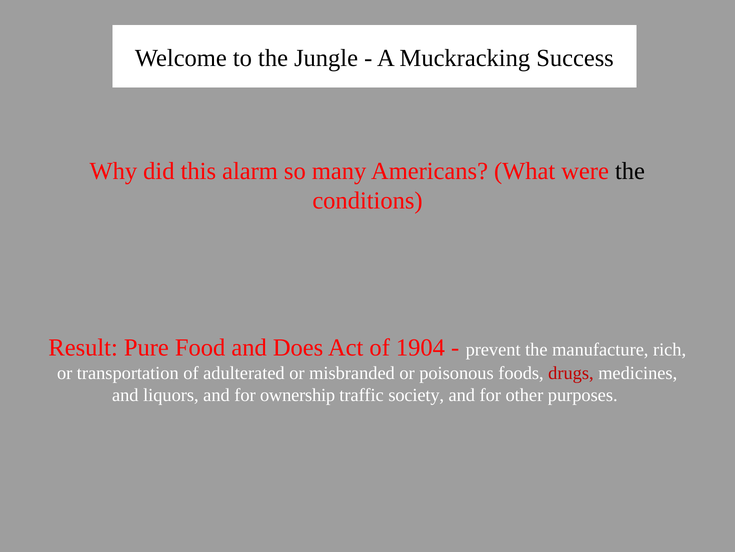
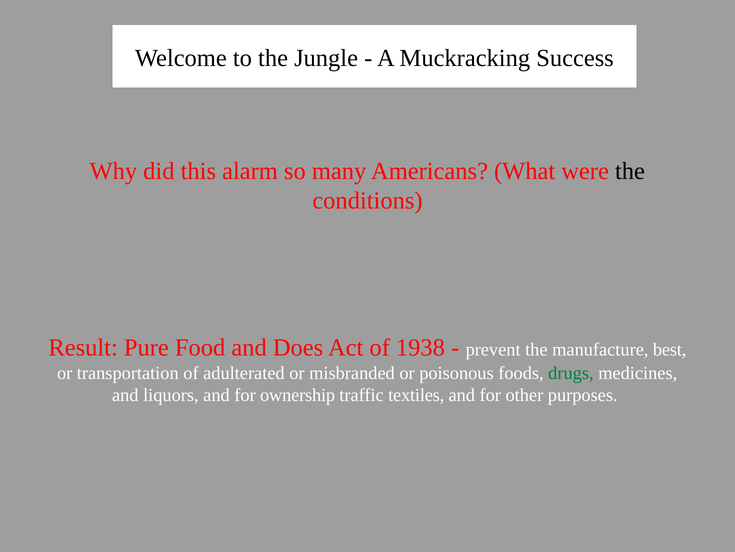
1904: 1904 -> 1938
rich: rich -> best
drugs colour: red -> green
society: society -> textiles
